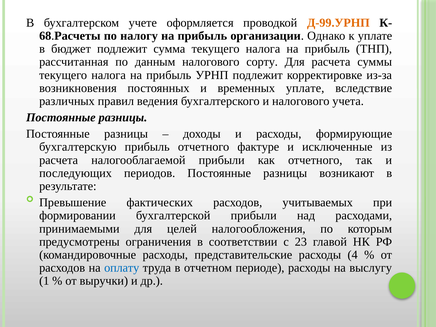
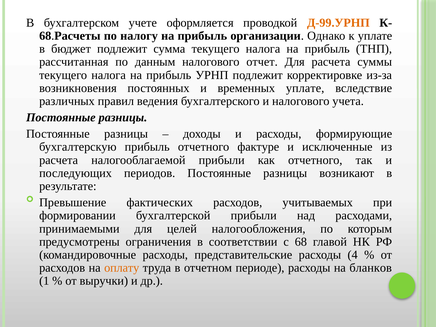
сорту: сорту -> отчет
23: 23 -> 68
оплату colour: blue -> orange
выслугу: выслугу -> бланков
